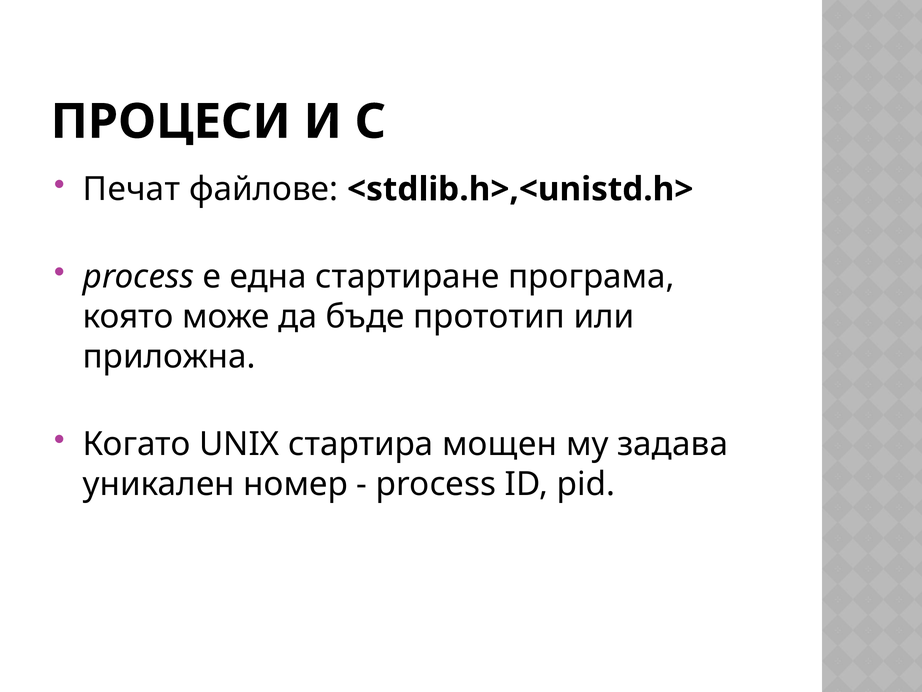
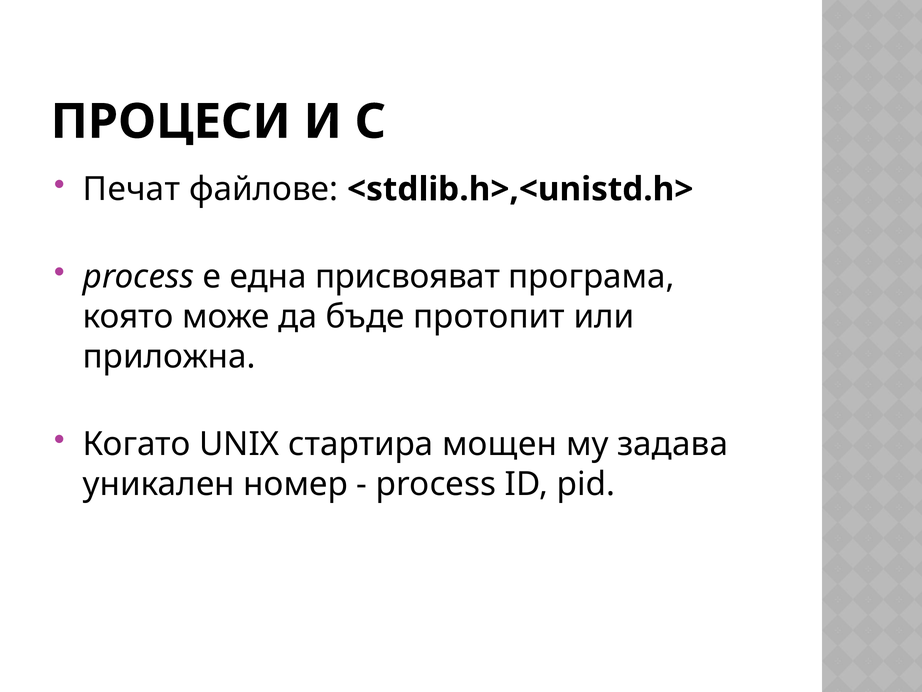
стартиране: стартиране -> присвояват
прототип: прототип -> протопит
